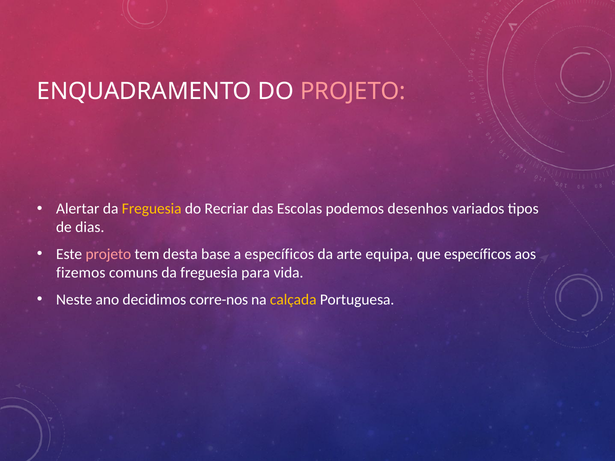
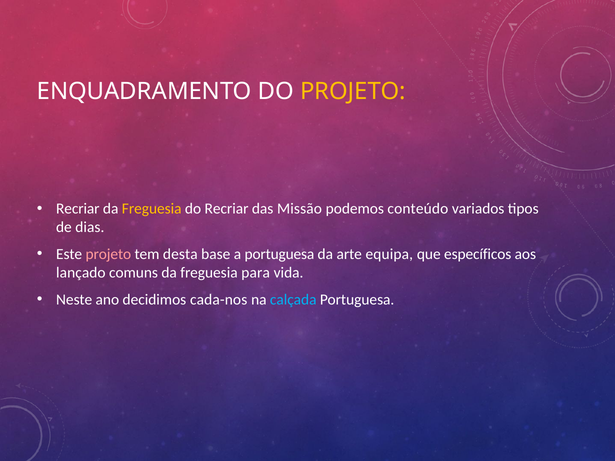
PROJETO at (353, 92) colour: pink -> yellow
Alertar at (78, 209): Alertar -> Recriar
Escolas: Escolas -> Missão
desenhos: desenhos -> conteúdo
a específicos: específicos -> portuguesa
fizemos: fizemos -> lançado
corre-nos: corre-nos -> cada-nos
calçada colour: yellow -> light blue
